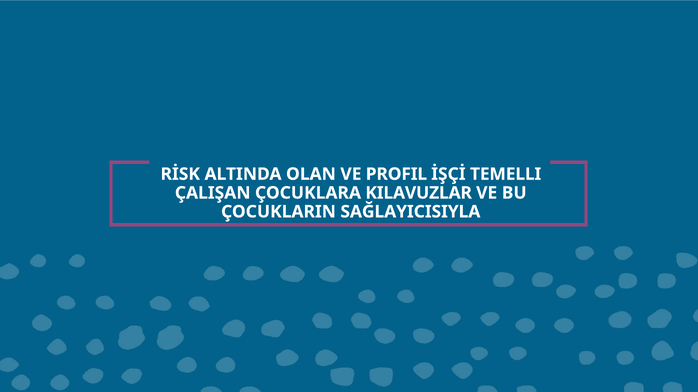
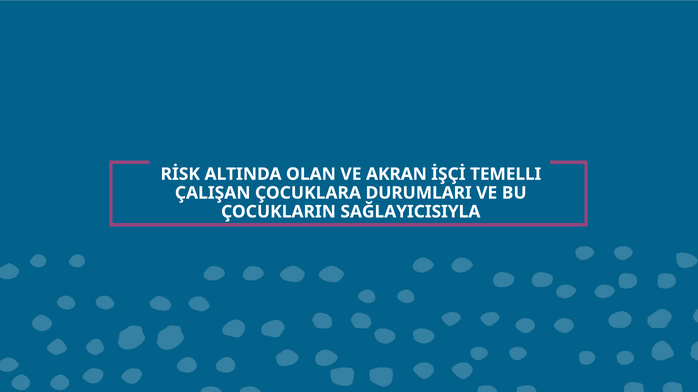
PROFIL: PROFIL -> AKRAN
KILAVUZLAR: KILAVUZLAR -> DURUMLARI
